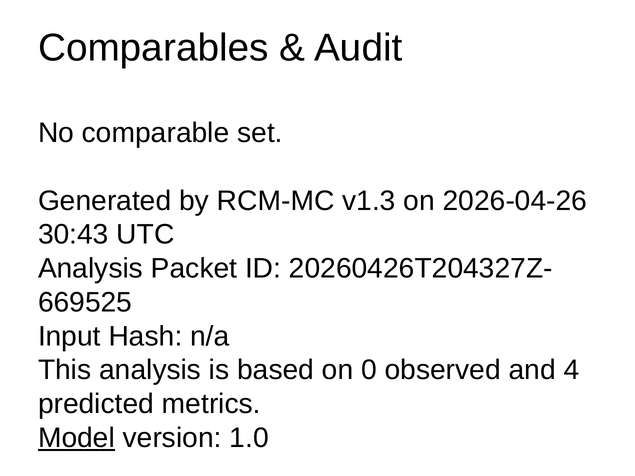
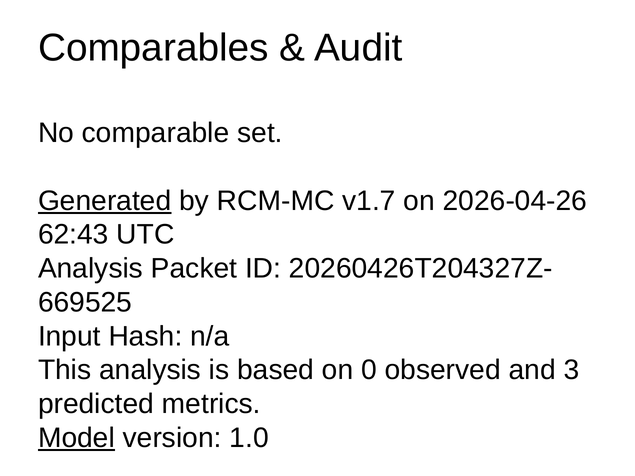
Generated underline: none -> present
v1.3: v1.3 -> v1.7
30:43: 30:43 -> 62:43
4: 4 -> 3
